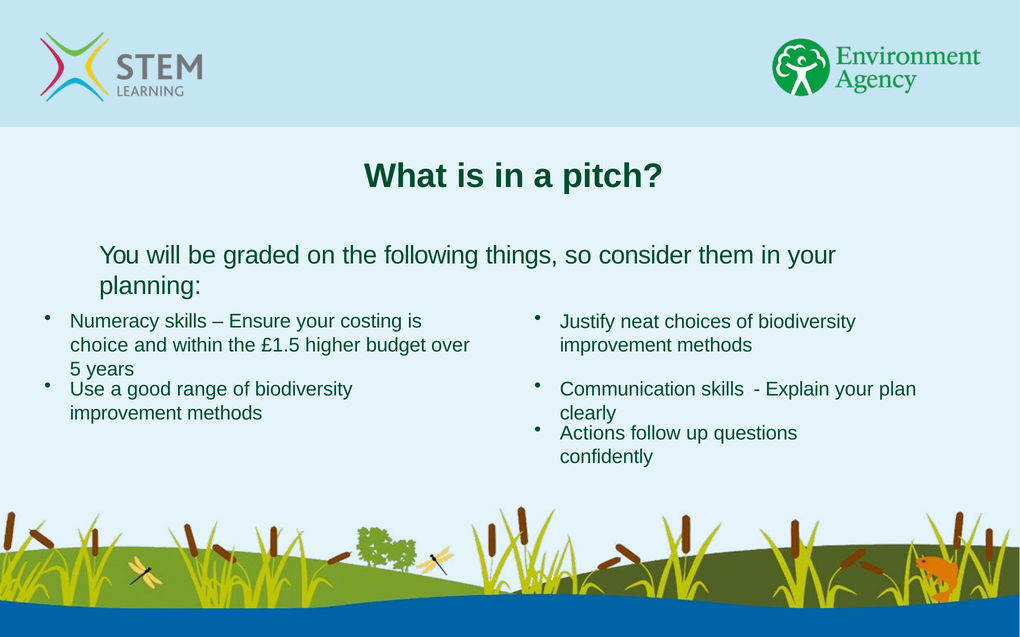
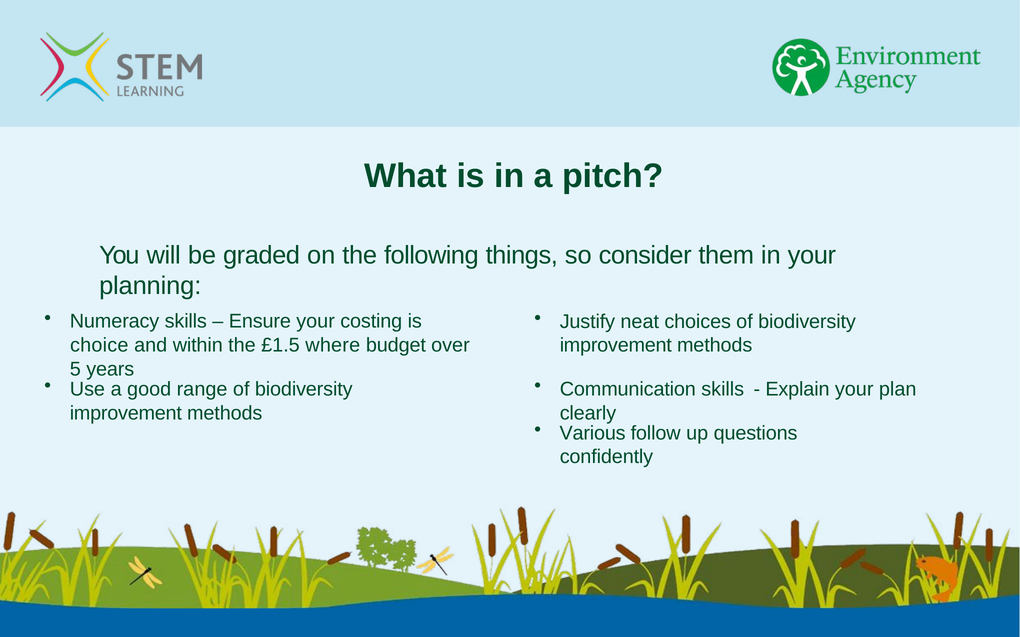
higher: higher -> where
Actions: Actions -> Various
